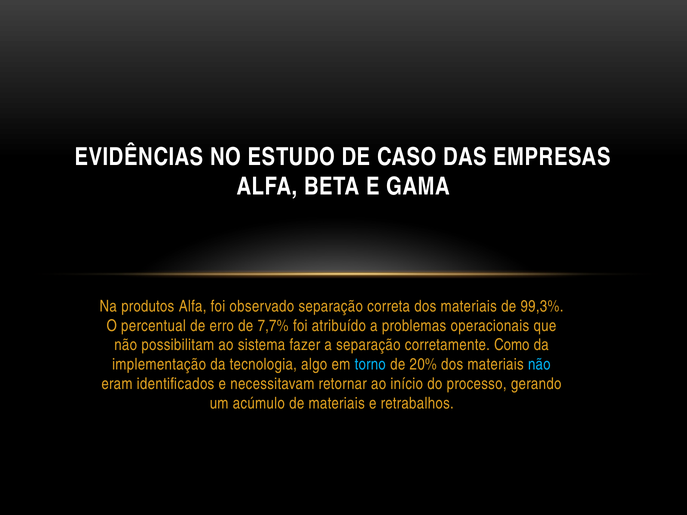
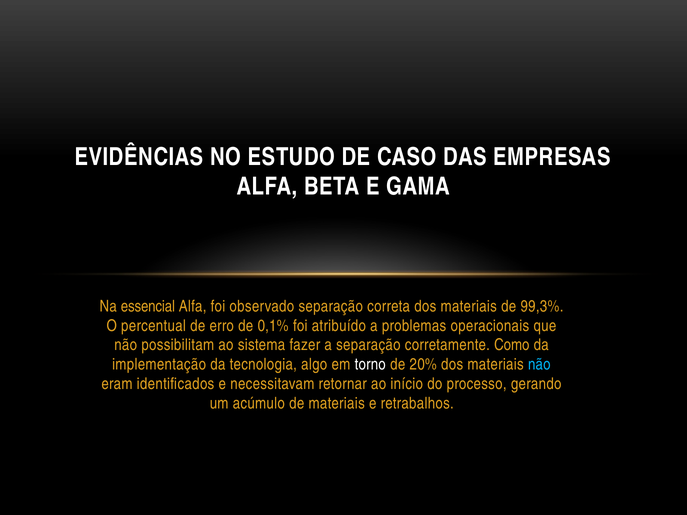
produtos: produtos -> essencial
7,7%: 7,7% -> 0,1%
torno colour: light blue -> white
